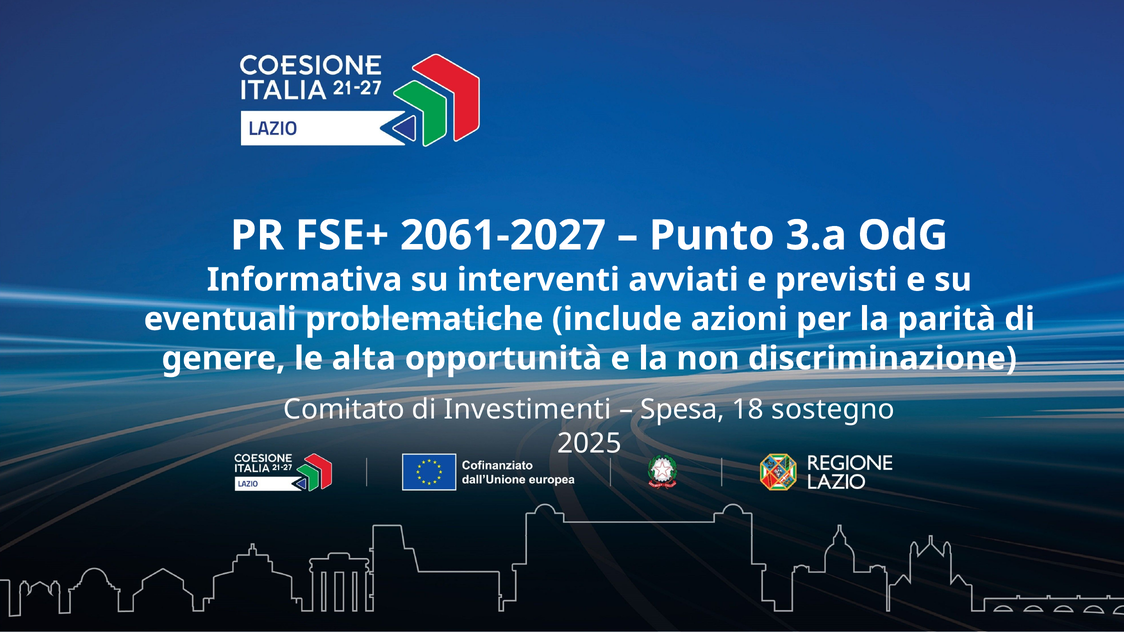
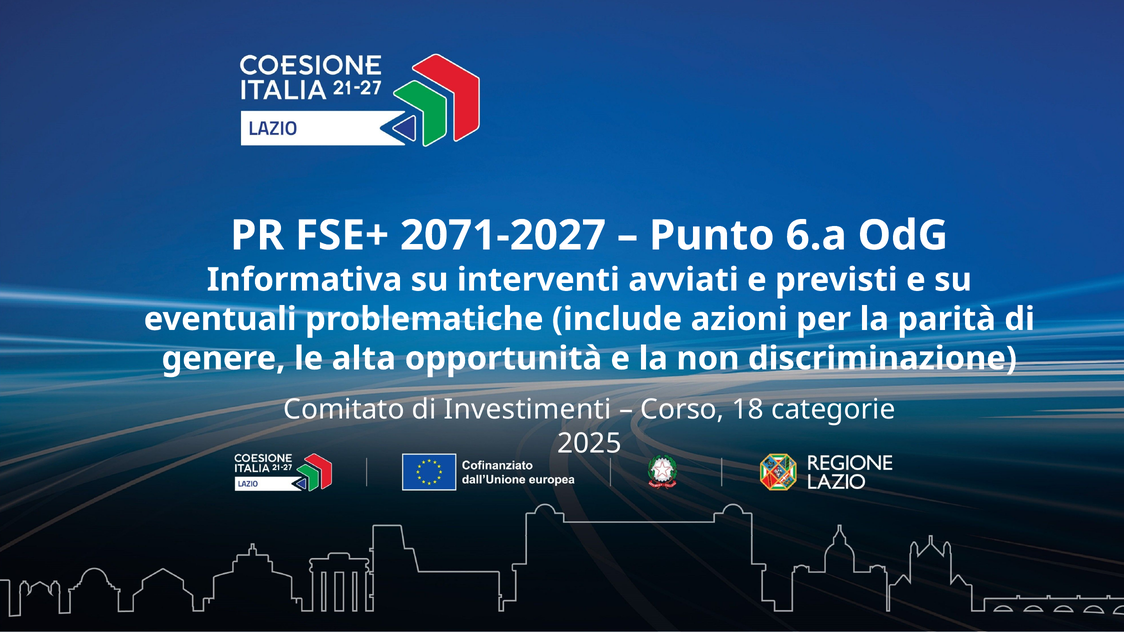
2061-2027: 2061-2027 -> 2071-2027
3.a: 3.a -> 6.a
Spesa: Spesa -> Corso
sostegno: sostegno -> categorie
